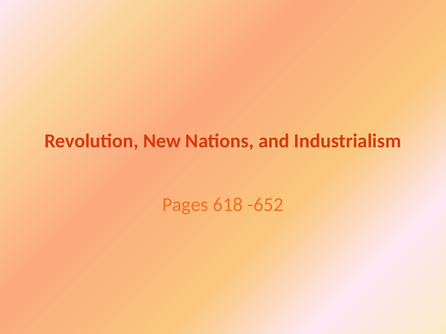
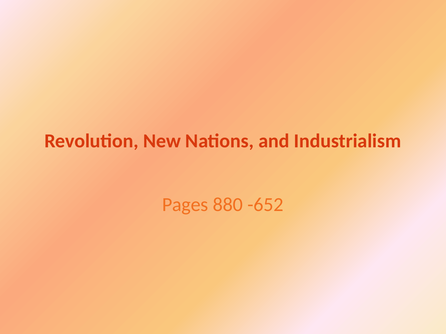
618: 618 -> 880
